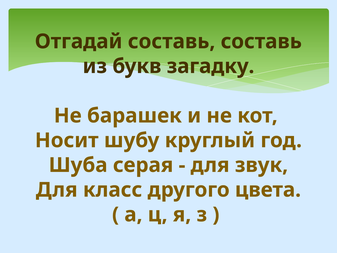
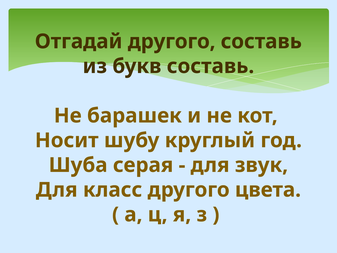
Отгадай составь: составь -> другого
букв загадку: загадку -> составь
